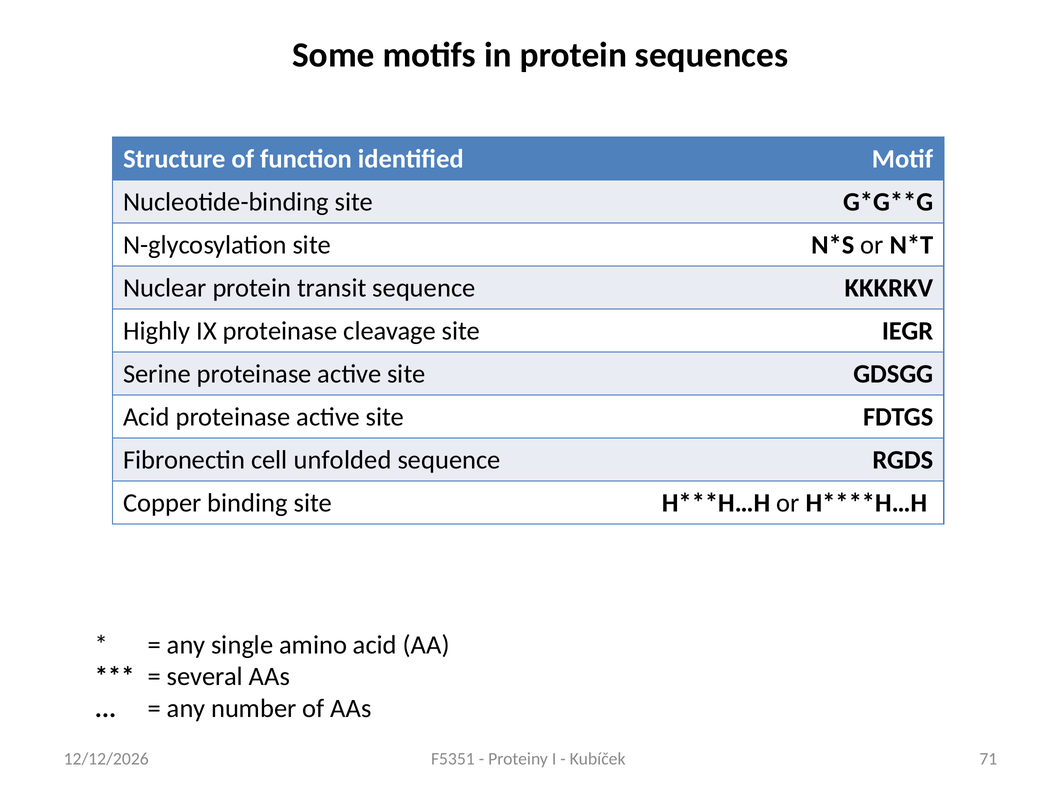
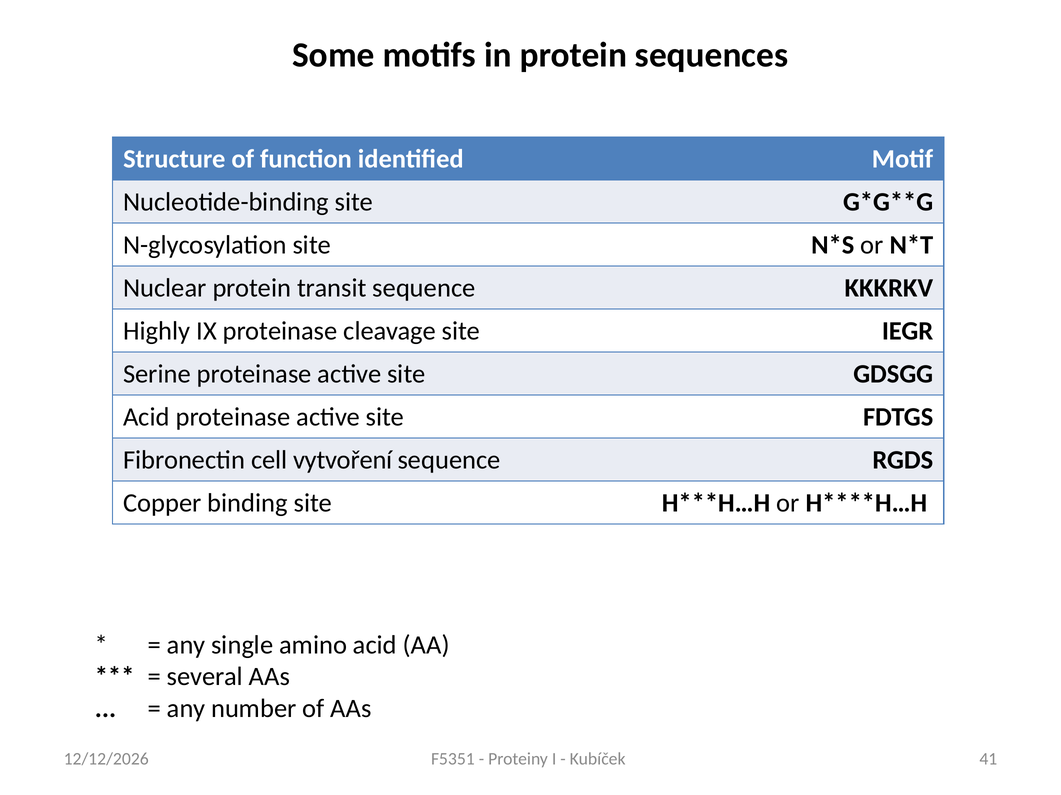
unfolded: unfolded -> vytvoření
71: 71 -> 41
